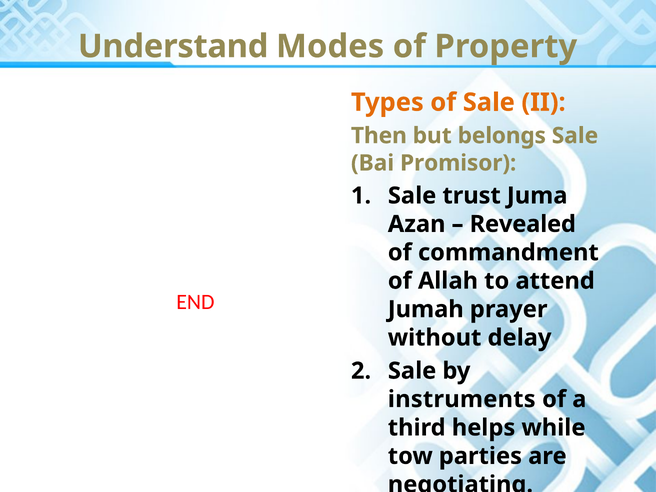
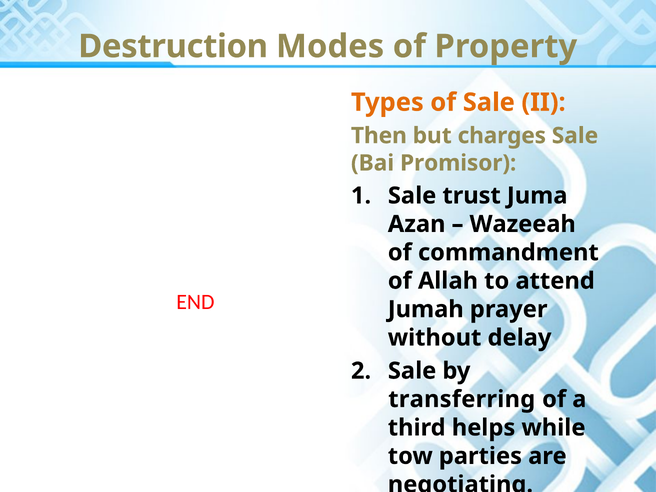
Understand: Understand -> Destruction
belongs: belongs -> charges
Revealed: Revealed -> Wazeeah
instruments: instruments -> transferring
